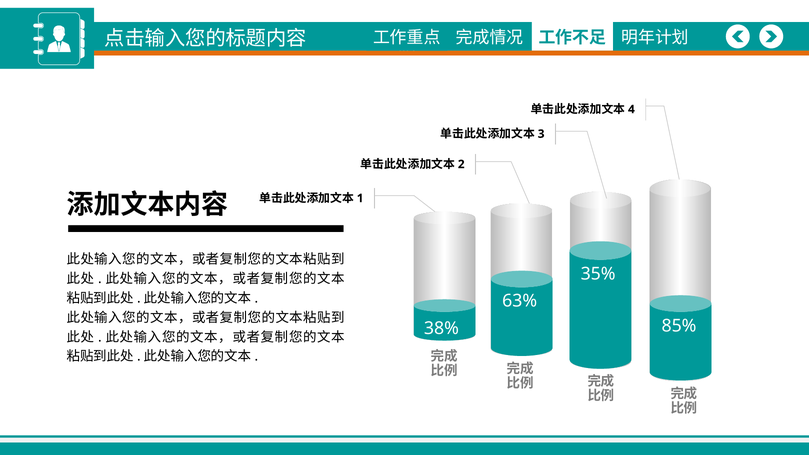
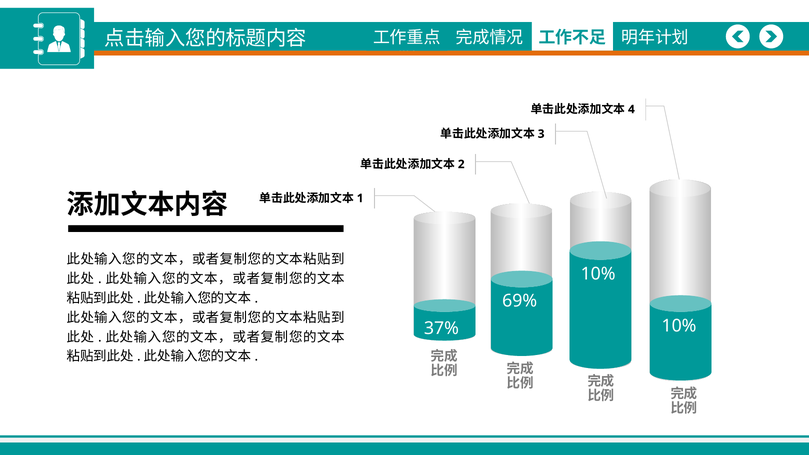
35% at (598, 274): 35% -> 10%
63%: 63% -> 69%
85% at (679, 326): 85% -> 10%
38%: 38% -> 37%
